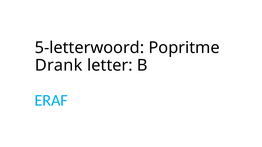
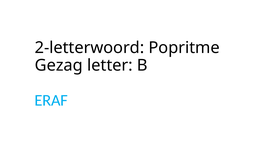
5-letterwoord: 5-letterwoord -> 2-letterwoord
Drank: Drank -> Gezag
